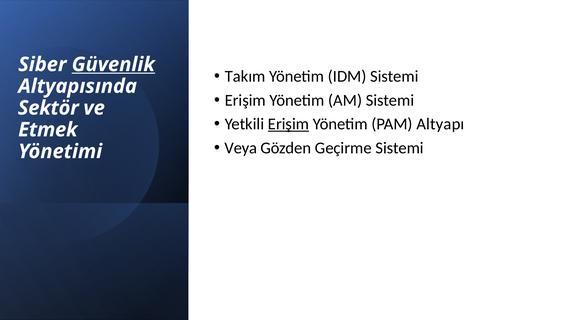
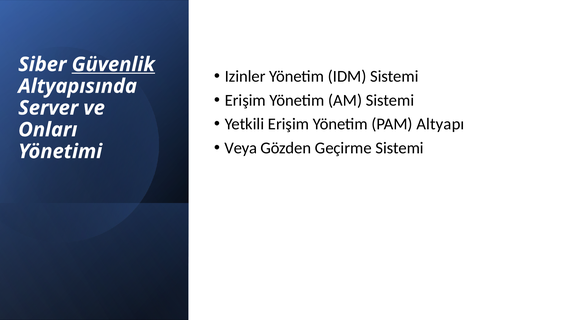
Takım: Takım -> Izinler
Sektör: Sektör -> Server
Erişim at (289, 124) underline: present -> none
Etmek: Etmek -> Onları
